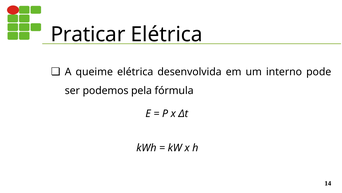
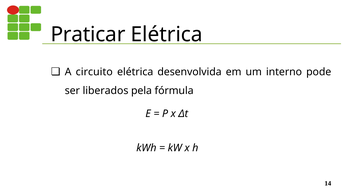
queime: queime -> circuito
podemos: podemos -> liberados
